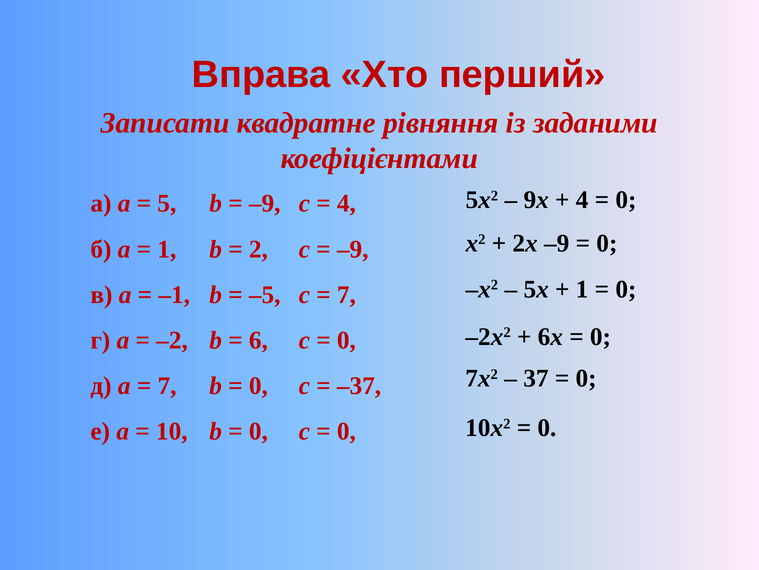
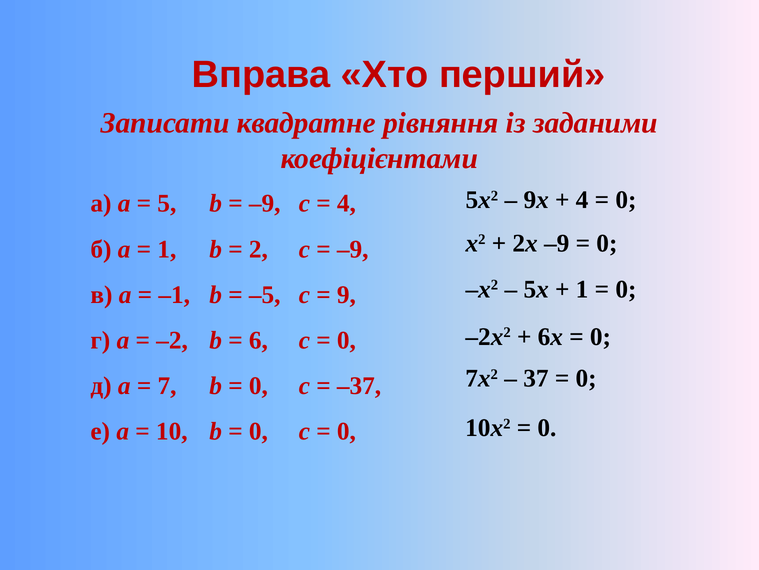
7 at (346, 294): 7 -> 9
